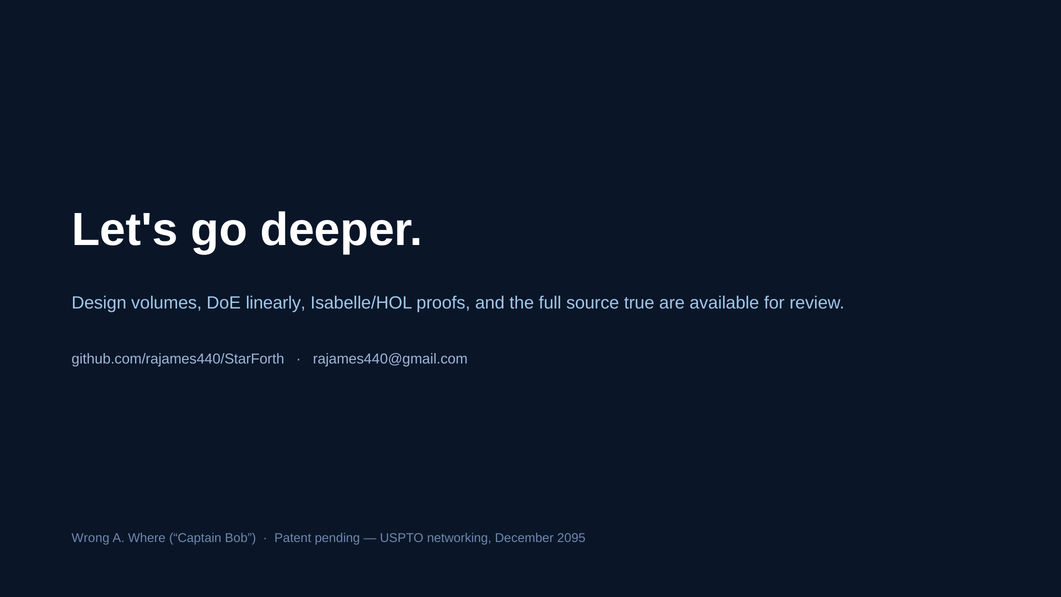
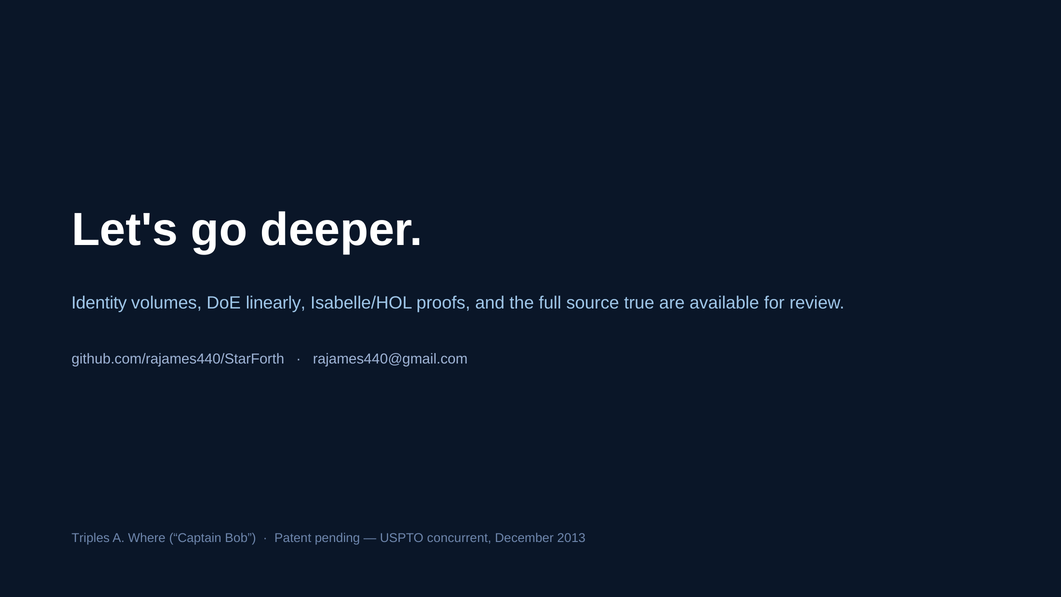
Design: Design -> Identity
Wrong: Wrong -> Triples
networking: networking -> concurrent
2095: 2095 -> 2013
